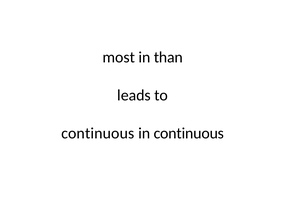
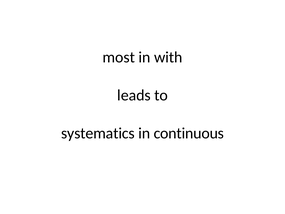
than: than -> with
continuous at (98, 133): continuous -> systematics
